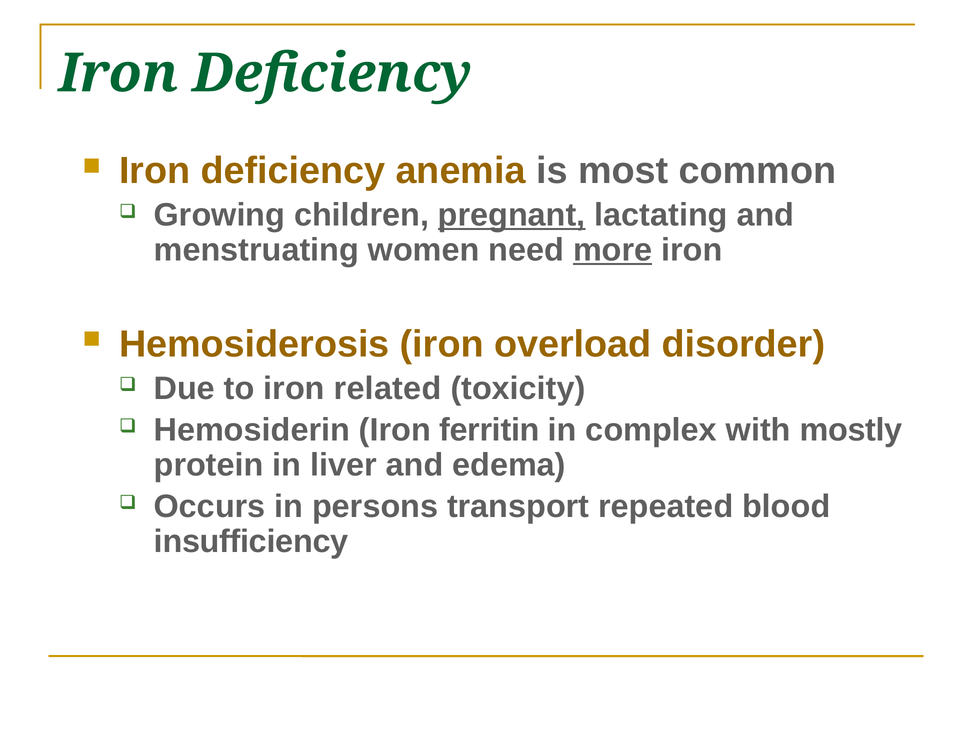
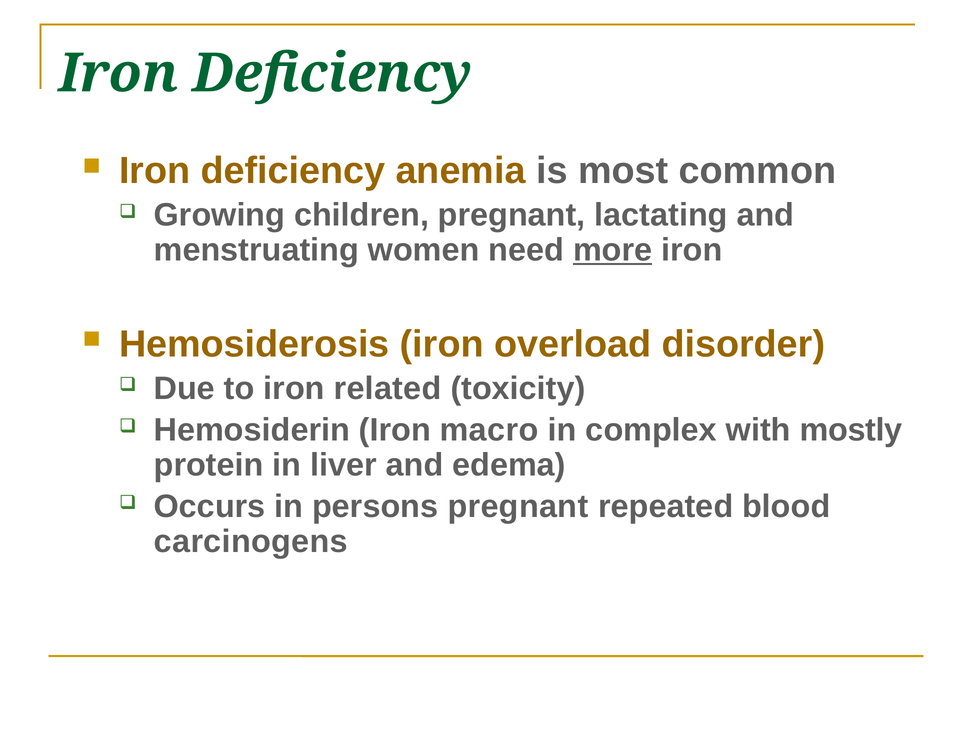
pregnant at (512, 215) underline: present -> none
ferritin: ferritin -> macro
persons transport: transport -> pregnant
insufficiency: insufficiency -> carcinogens
